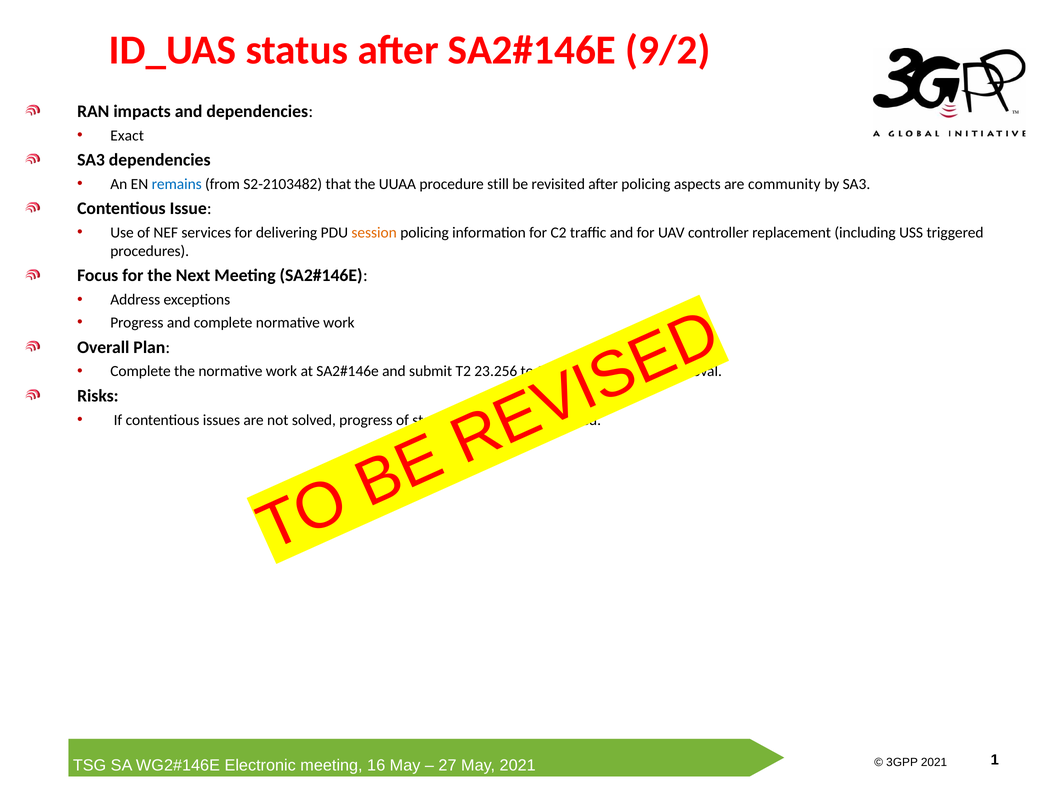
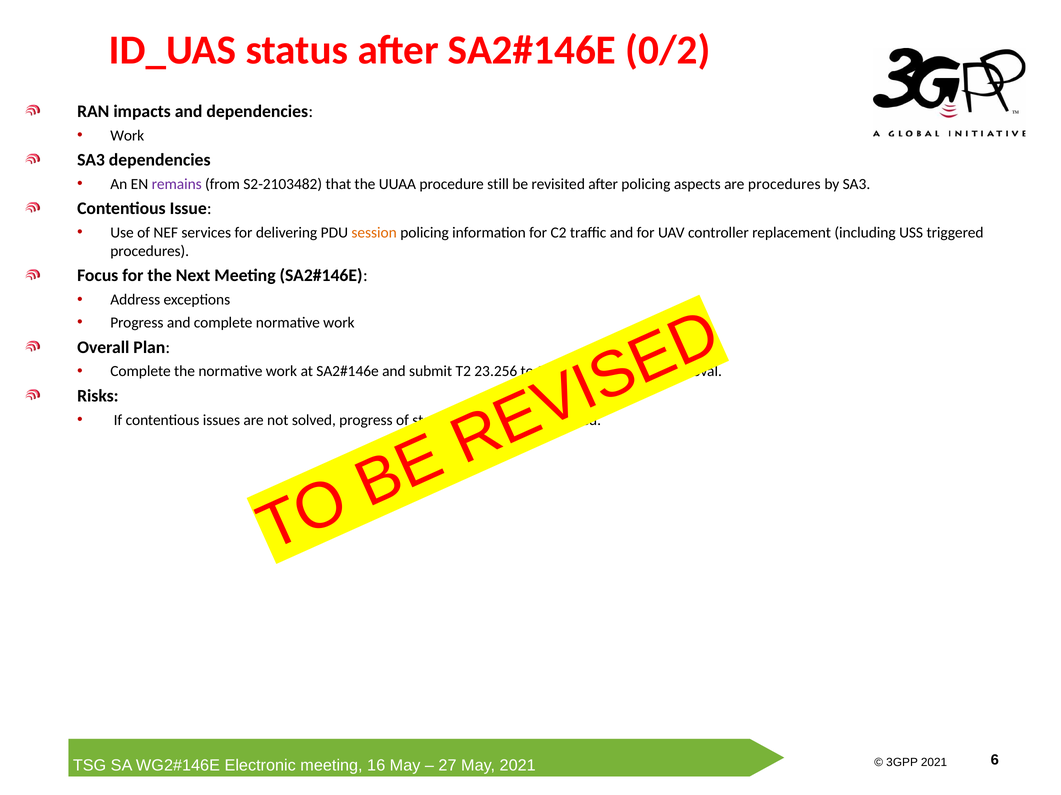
9/2: 9/2 -> 0/2
Exact at (127, 136): Exact -> Work
remains colour: blue -> purple
are community: community -> procedures
1: 1 -> 6
